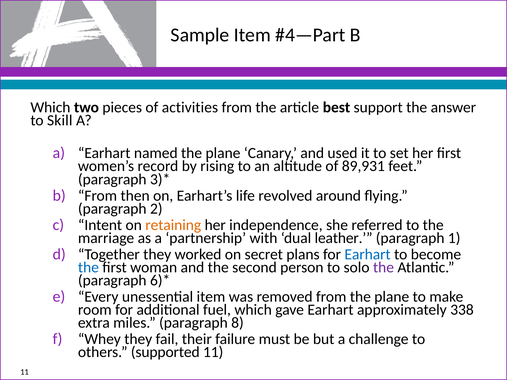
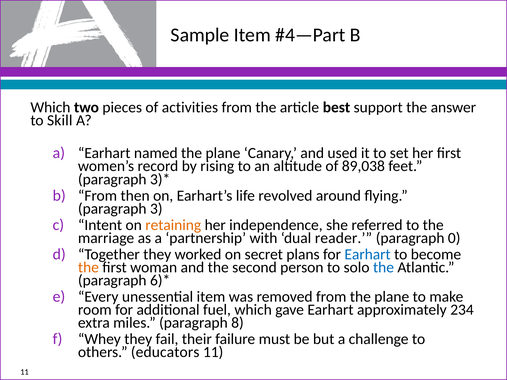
89,931: 89,931 -> 89,038
2: 2 -> 3
leather: leather -> reader
1: 1 -> 0
the at (88, 268) colour: blue -> orange
the at (383, 268) colour: purple -> blue
338: 338 -> 234
supported: supported -> educators
